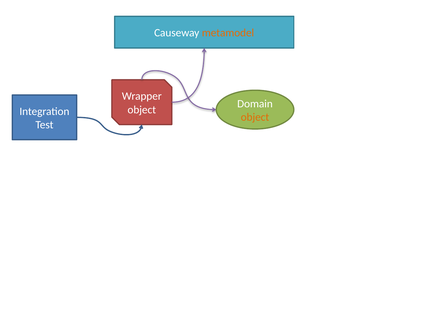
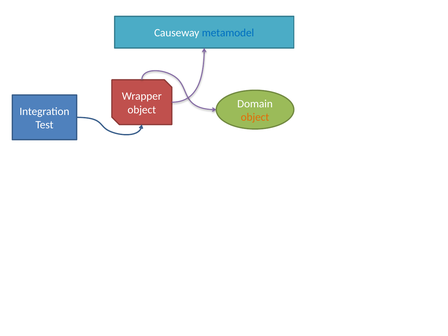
metamodel colour: orange -> blue
